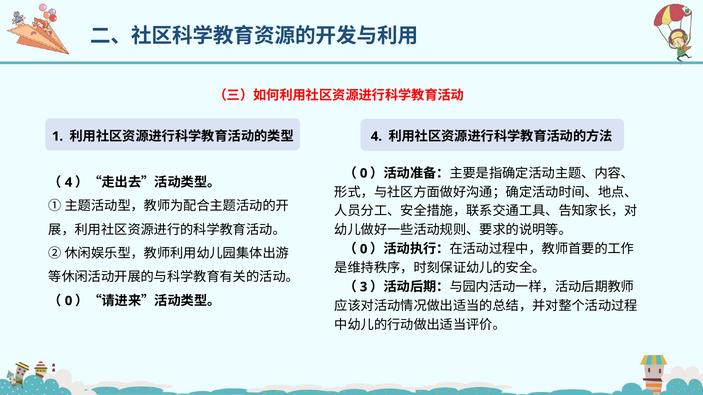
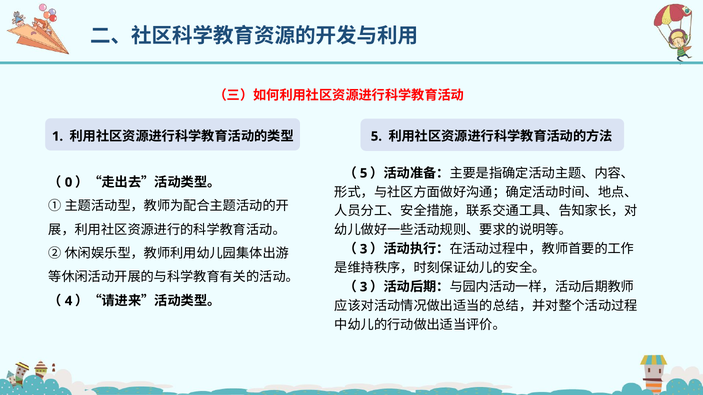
4 at (376, 137): 4 -> 5
0 at (364, 173): 0 -> 5
4 at (69, 183): 4 -> 0
0 at (364, 249): 0 -> 3
0 at (69, 301): 0 -> 4
